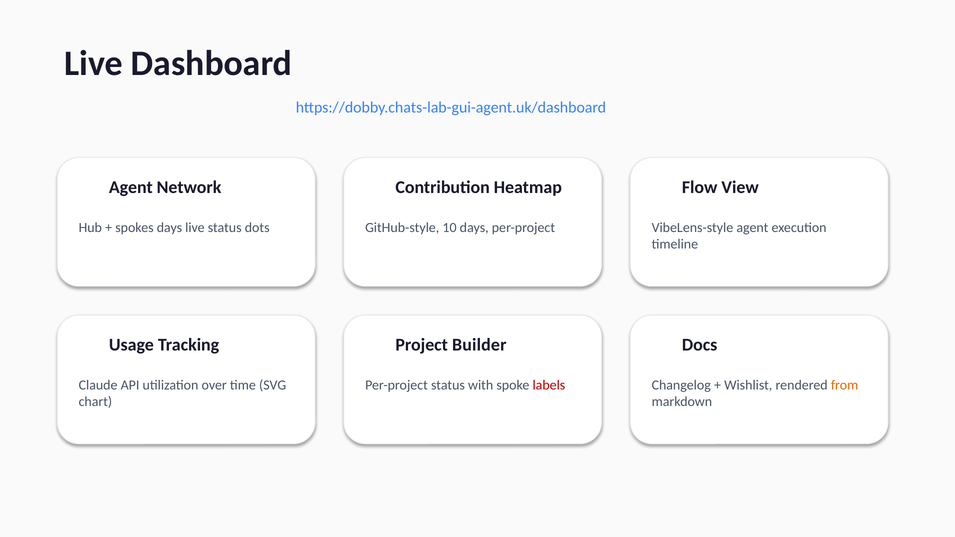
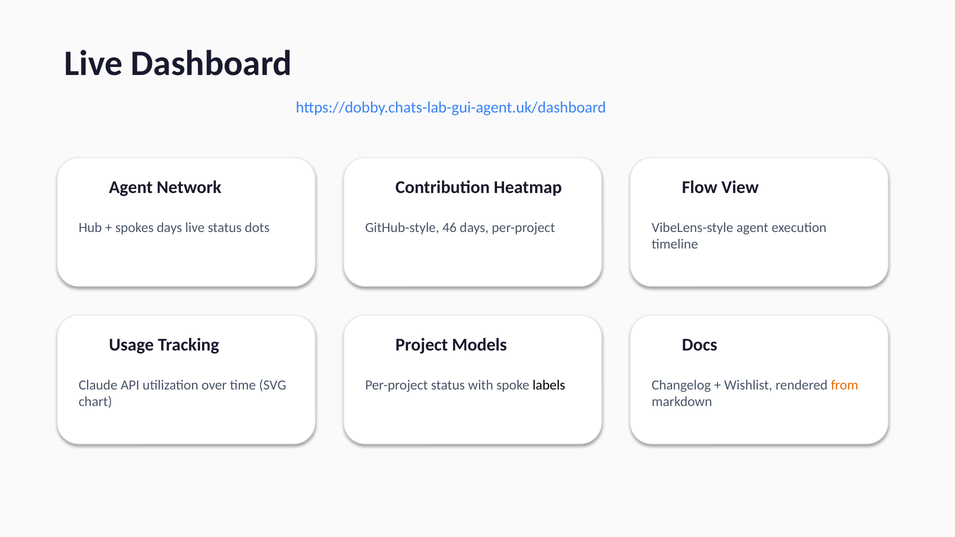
10: 10 -> 46
Builder: Builder -> Models
labels colour: red -> black
